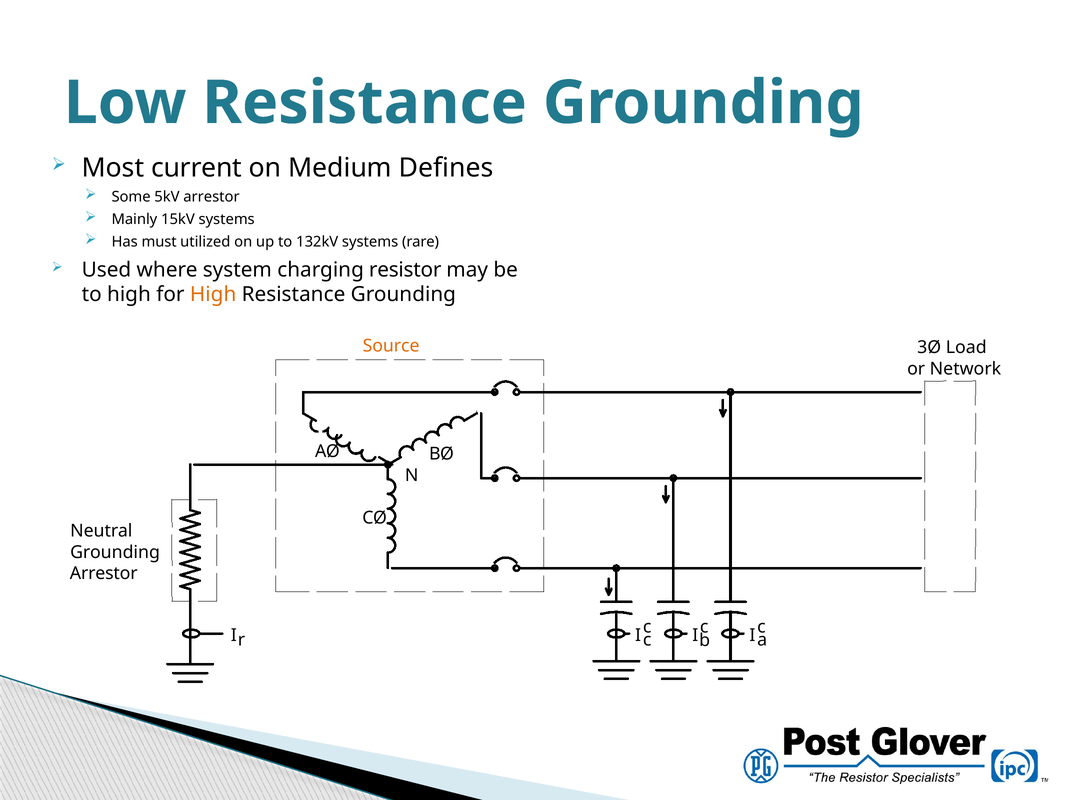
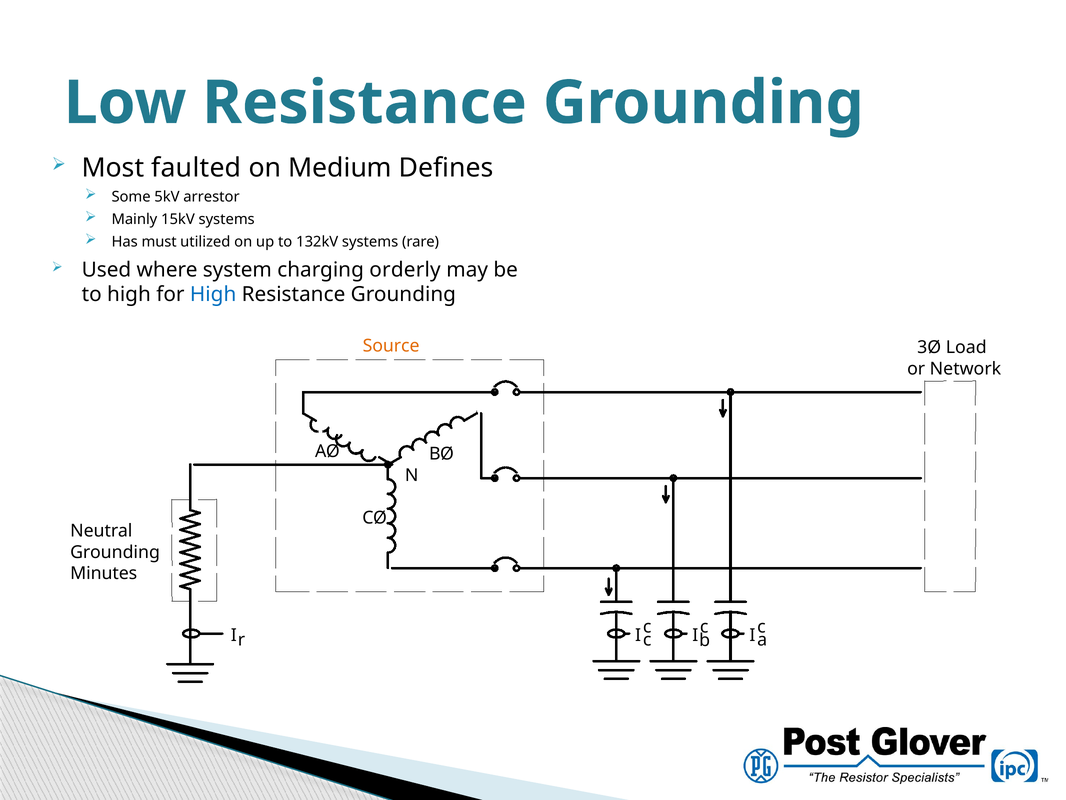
current: current -> faulted
resistor: resistor -> orderly
High at (213, 294) colour: orange -> blue
Arrestor at (104, 573): Arrestor -> Minutes
